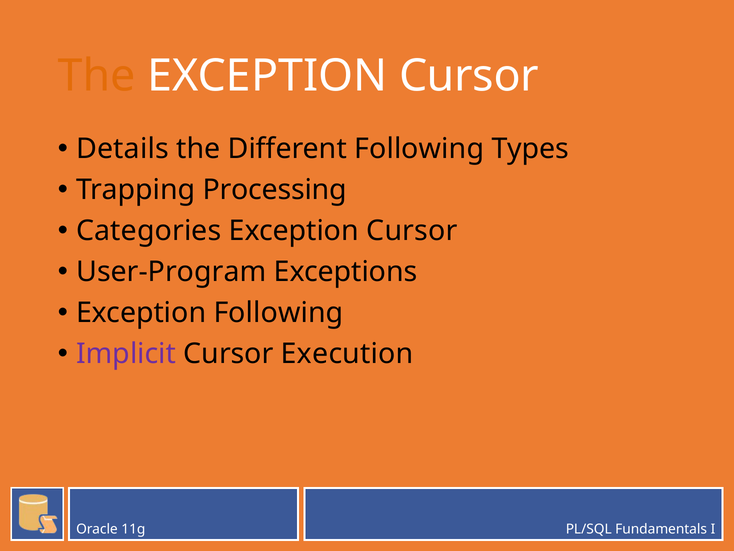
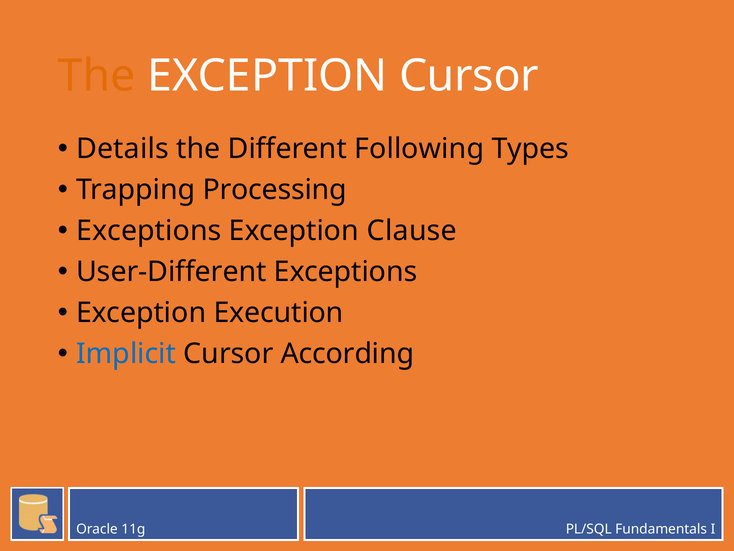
Categories at (149, 231): Categories -> Exceptions
Cursor at (412, 231): Cursor -> Clause
User-Program: User-Program -> User-Different
Exception Following: Following -> Execution
Implicit colour: purple -> blue
Execution: Execution -> According
